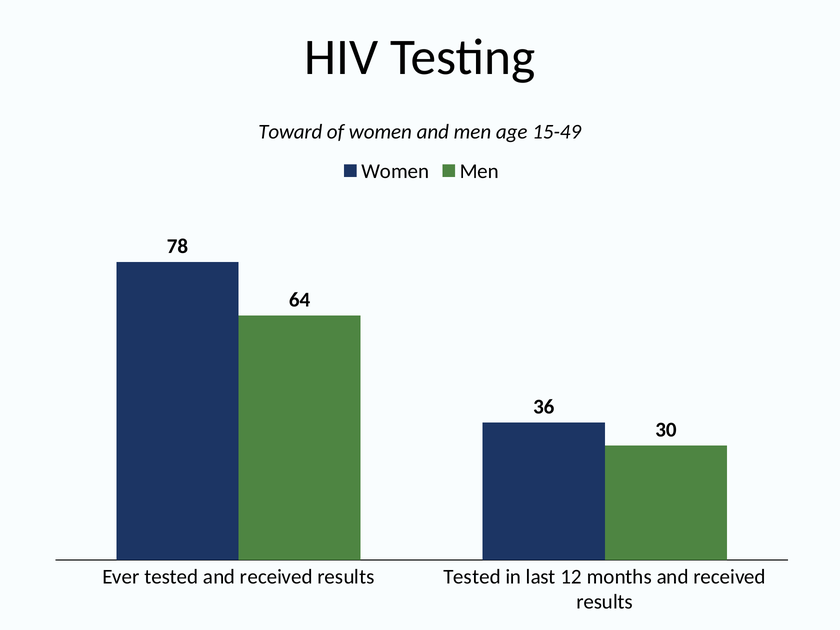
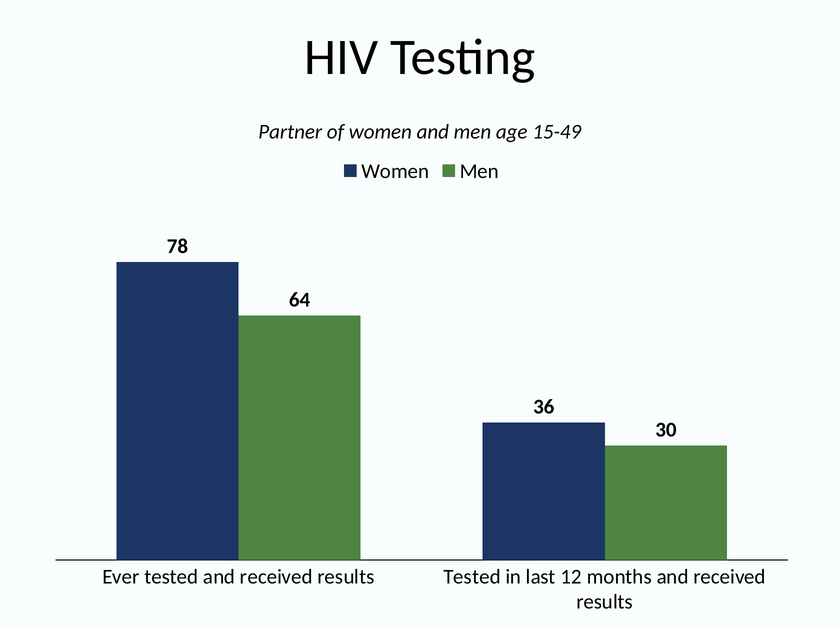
Toward: Toward -> Partner
